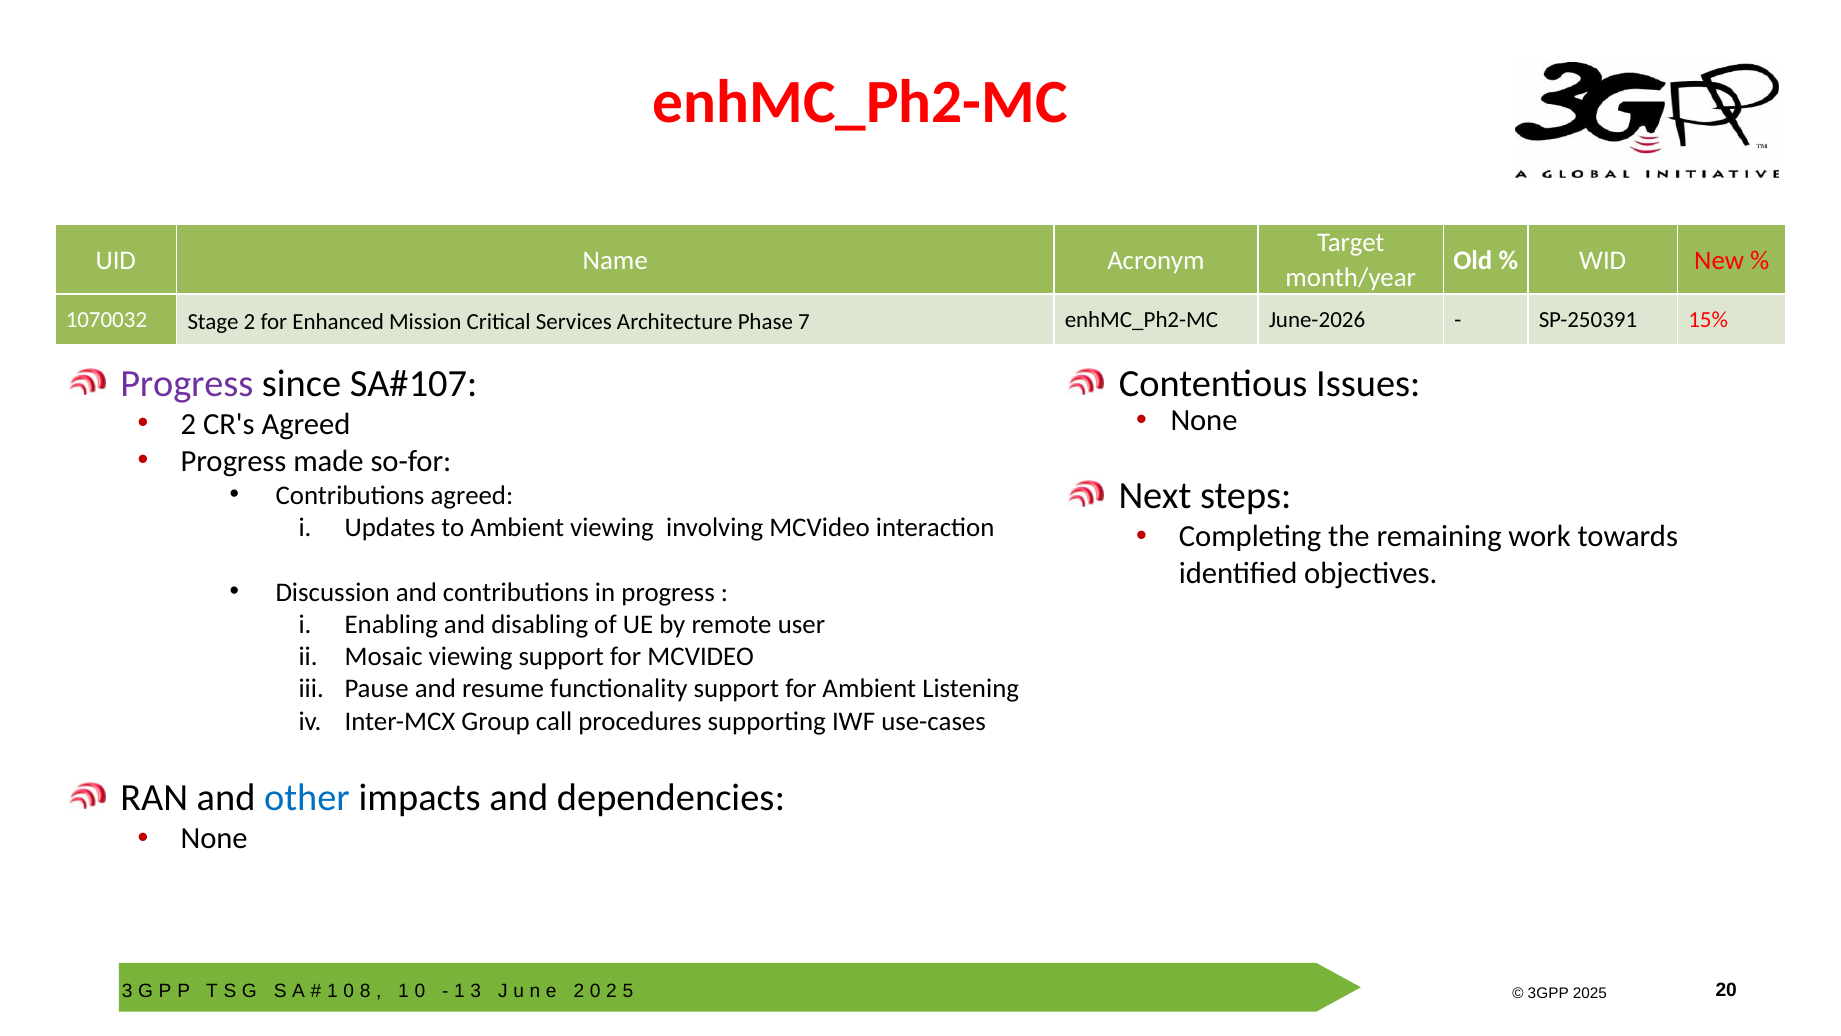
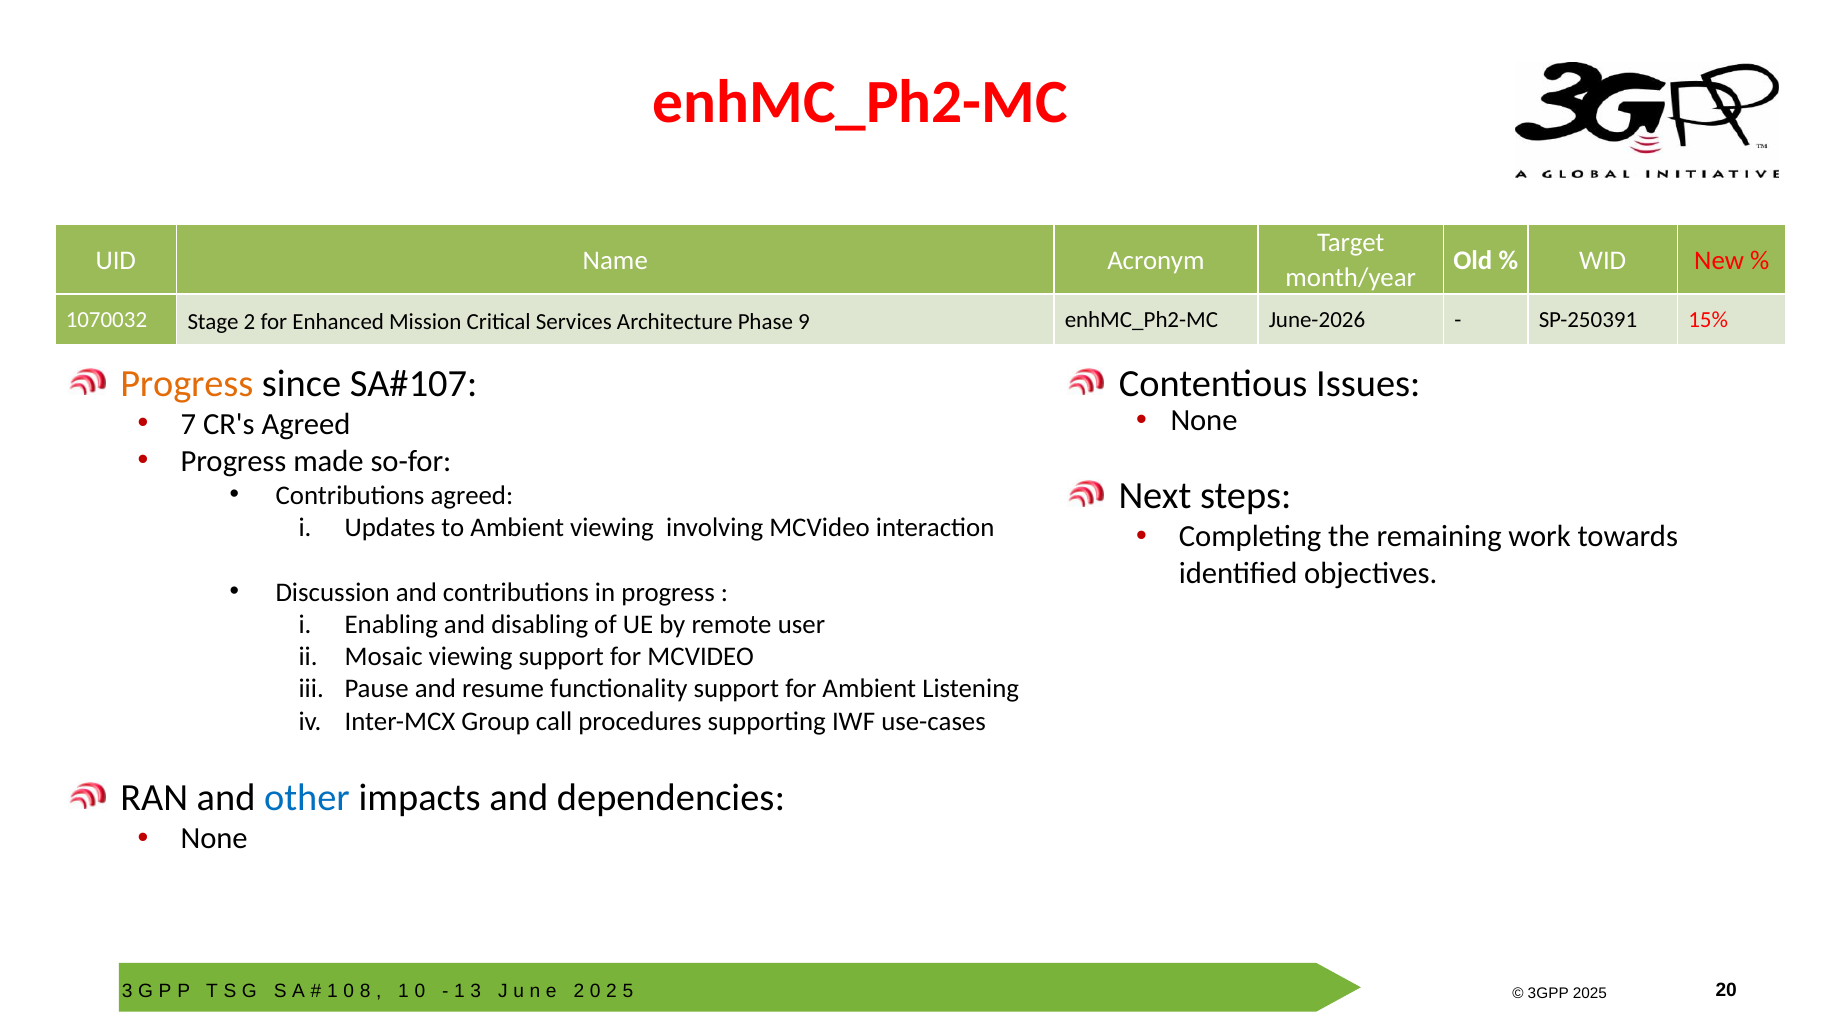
7: 7 -> 9
Progress at (187, 383) colour: purple -> orange
2 at (188, 424): 2 -> 7
